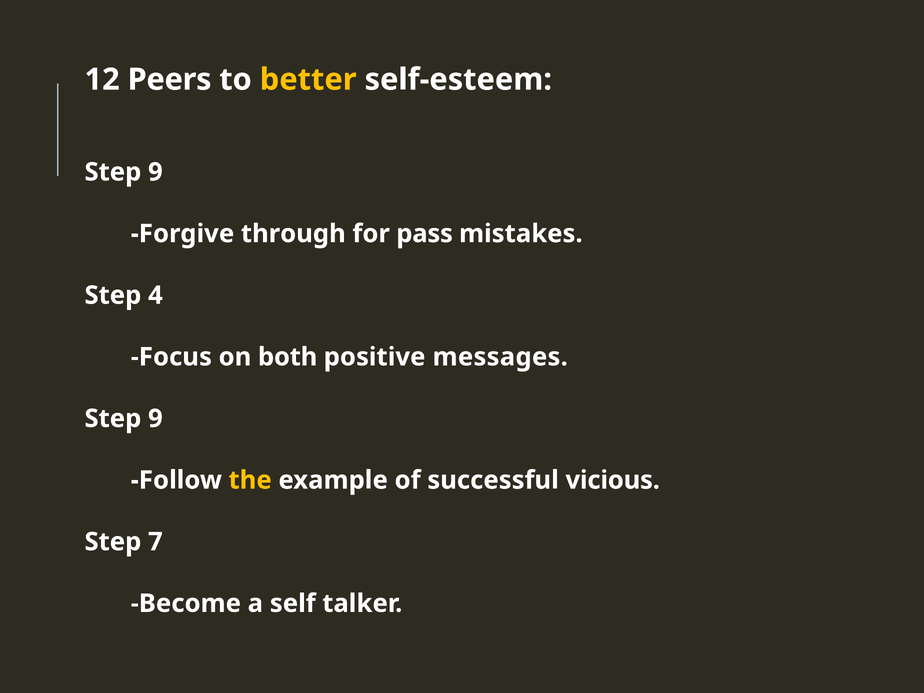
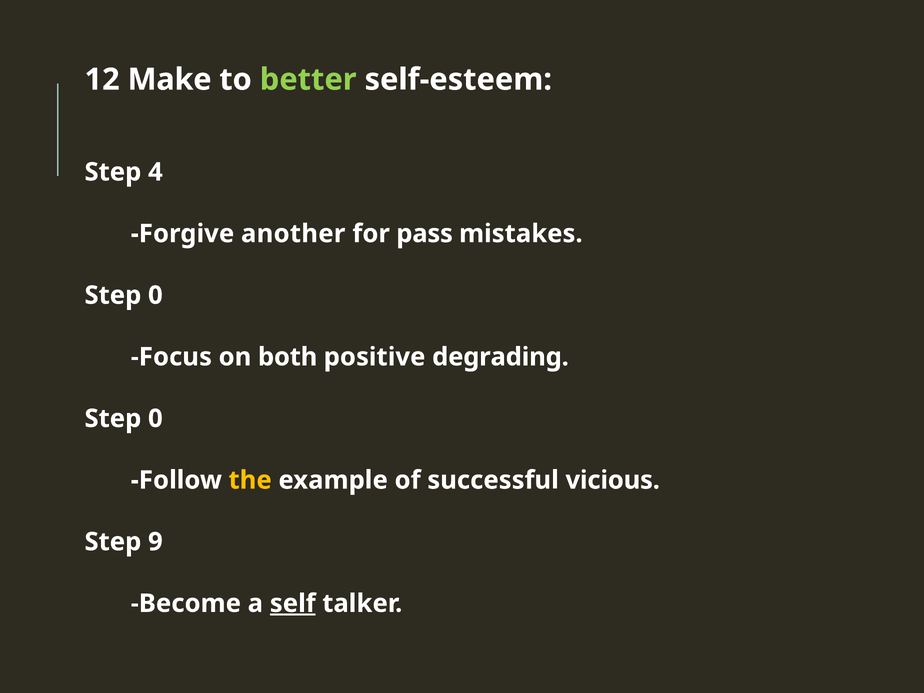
Peers: Peers -> Make
better colour: yellow -> light green
9 at (155, 172): 9 -> 4
through: through -> another
4 at (155, 295): 4 -> 0
messages: messages -> degrading
9 at (155, 419): 9 -> 0
7: 7 -> 9
self underline: none -> present
